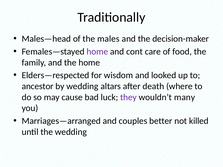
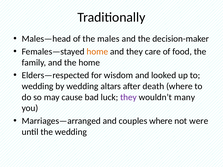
home at (97, 52) colour: purple -> orange
and cont: cont -> they
ancestor at (38, 86): ancestor -> wedding
couples better: better -> where
killed: killed -> were
